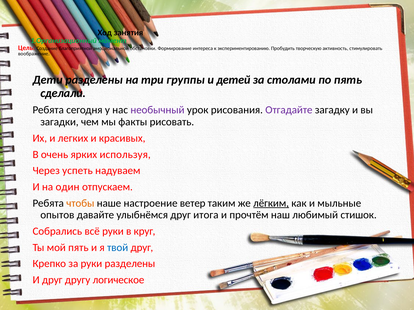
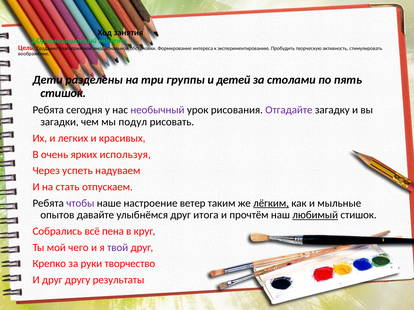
сделали at (63, 93): сделали -> стишок
факты: факты -> подул
один: один -> стать
чтобы colour: orange -> purple
любимый underline: none -> present
всё руки: руки -> пена
мой пять: пять -> чего
твой colour: blue -> purple
руки разделены: разделены -> творчество
логическое: логическое -> результаты
